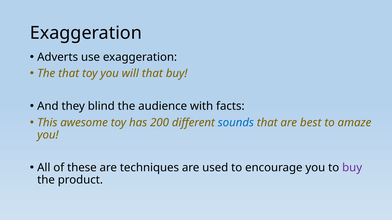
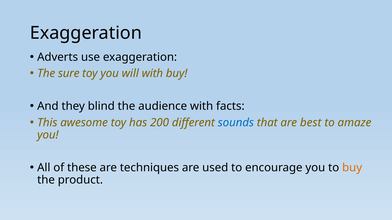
The that: that -> sure
will that: that -> with
buy at (352, 168) colour: purple -> orange
